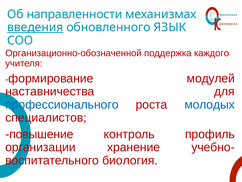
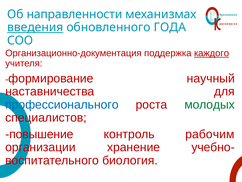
ЯЗЫК: ЯЗЫК -> ГОДА
Организационно-обозначенной: Организационно-обозначенной -> Организационно-документация
каждого underline: none -> present
модулей: модулей -> научный
молодых colour: blue -> green
профиль: профиль -> рабочим
